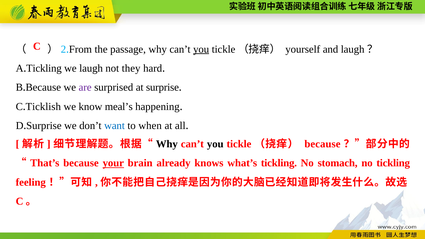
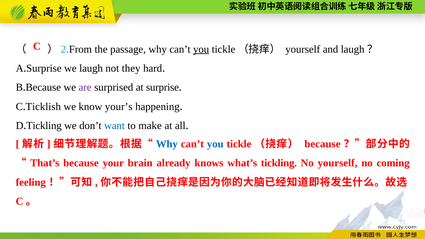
Tickling at (44, 68): Tickling -> Surprise
meal’s: meal’s -> your’s
Surprise at (44, 126): Surprise -> Tickling
when: when -> make
Why at (167, 144) colour: black -> blue
you at (215, 144) colour: black -> blue
your underline: present -> none
No stomach: stomach -> yourself
no tickling: tickling -> coming
